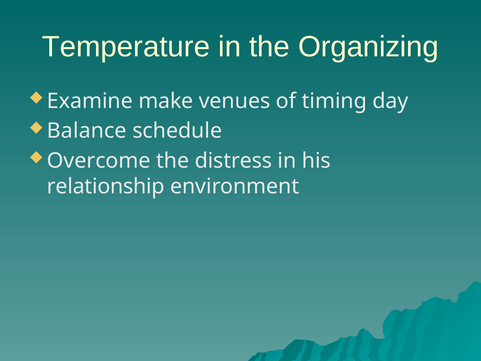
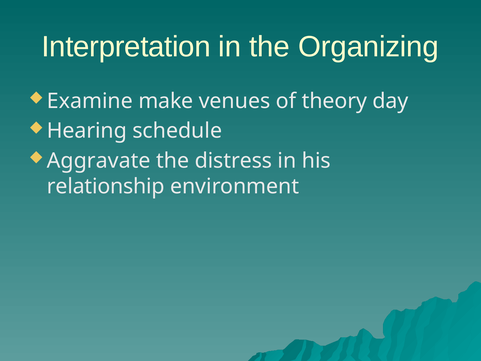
Temperature: Temperature -> Interpretation
timing: timing -> theory
Balance: Balance -> Hearing
Overcome: Overcome -> Aggravate
